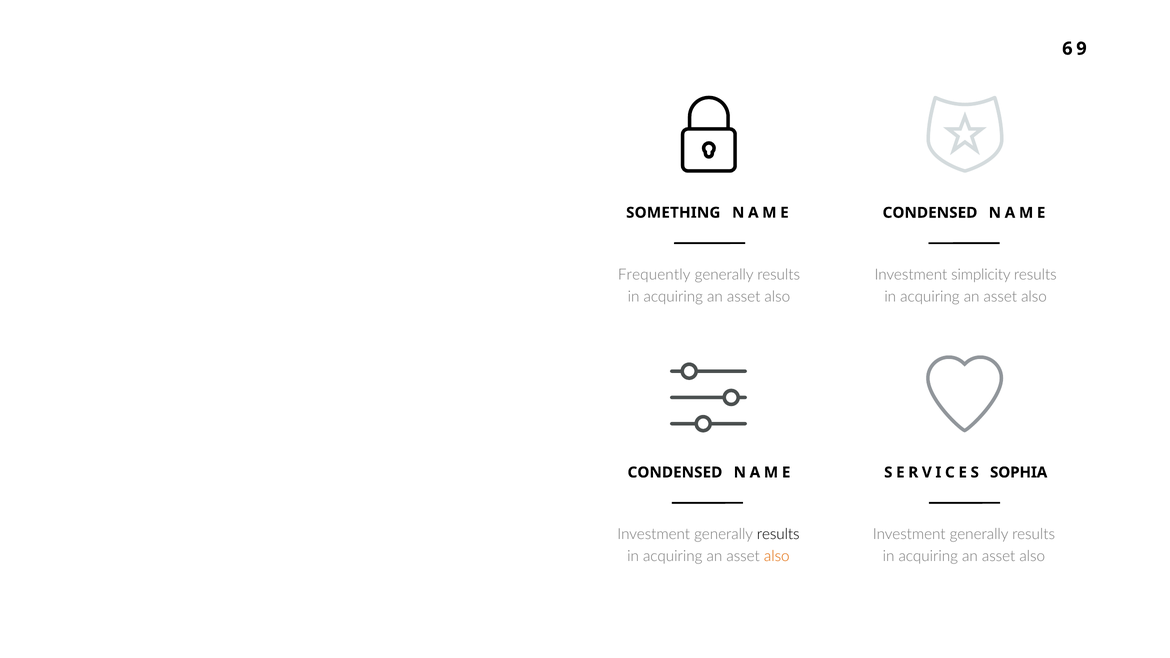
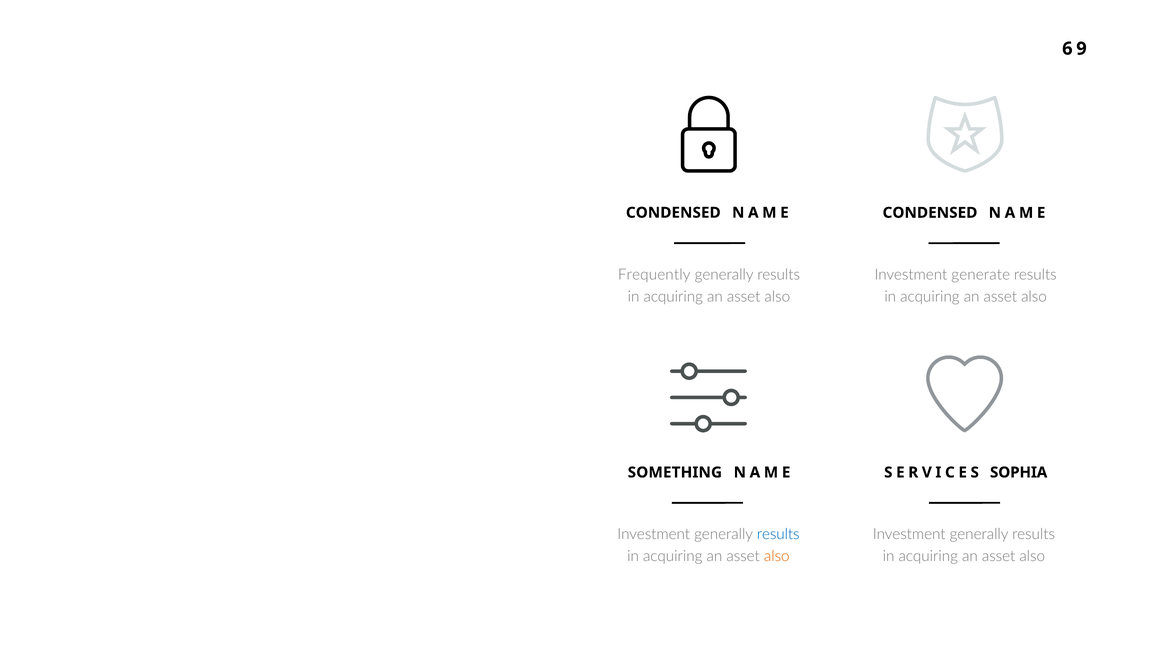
SOMETHING at (673, 213): SOMETHING -> CONDENSED
simplicity: simplicity -> generate
CONDENSED at (675, 473): CONDENSED -> SOMETHING
results at (778, 534) colour: black -> blue
